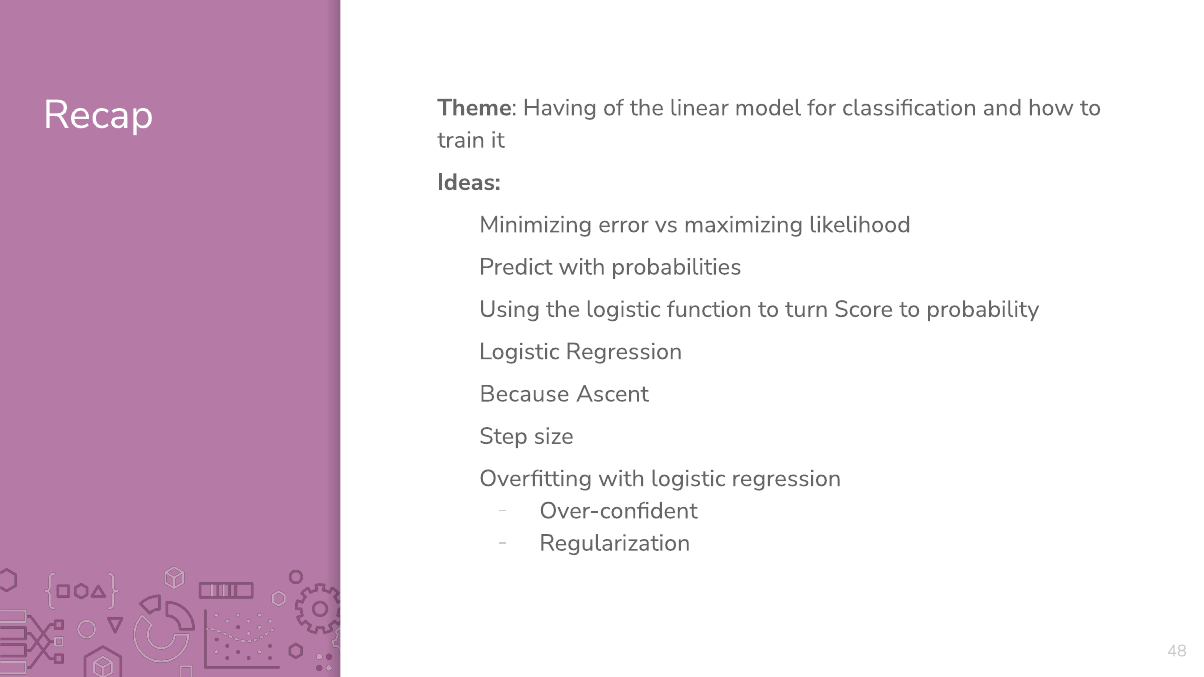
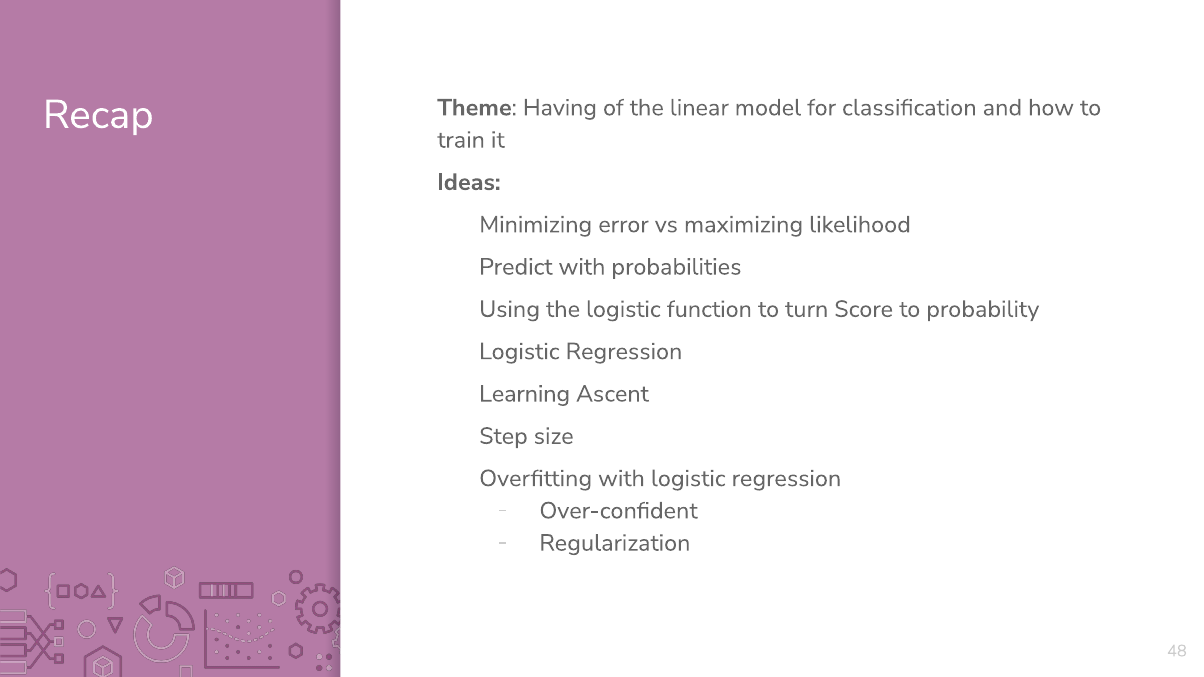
Because: Because -> Learning
